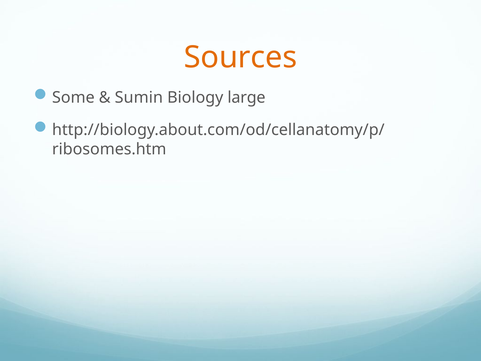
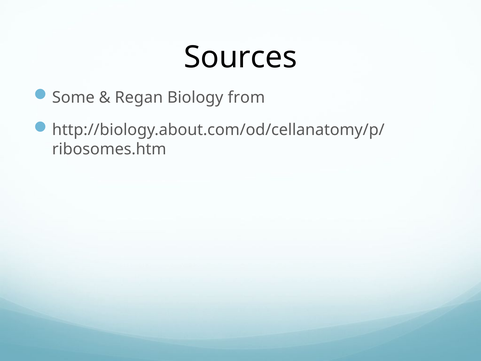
Sources colour: orange -> black
Sumin: Sumin -> Regan
large: large -> from
